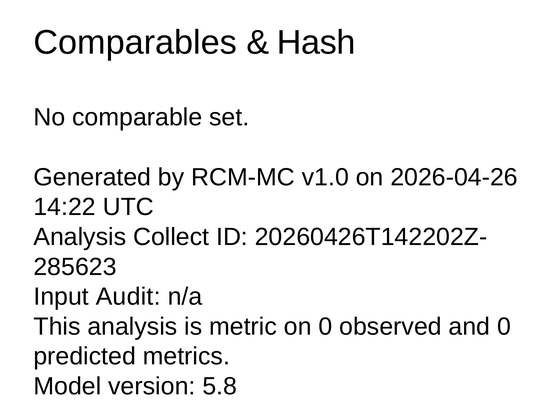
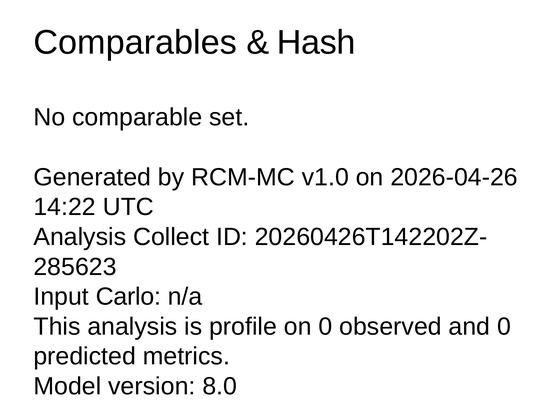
Audit: Audit -> Carlo
metric: metric -> profile
5.8: 5.8 -> 8.0
